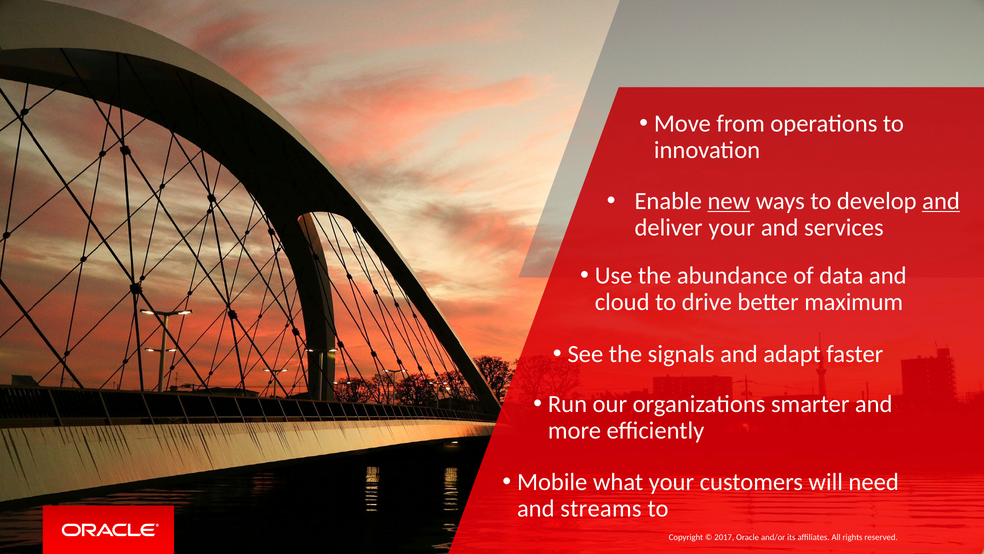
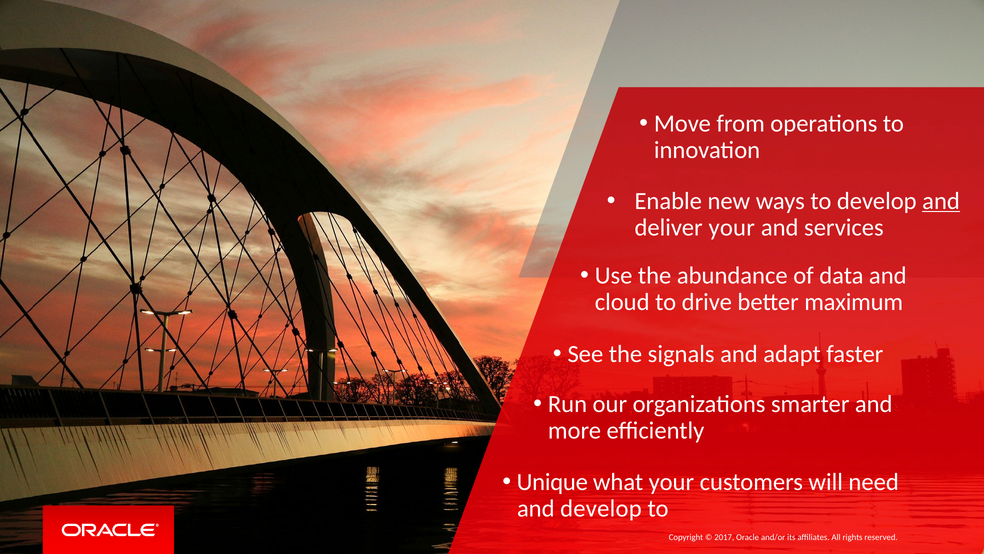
new underline: present -> none
Mobile: Mobile -> Unique
and streams: streams -> develop
